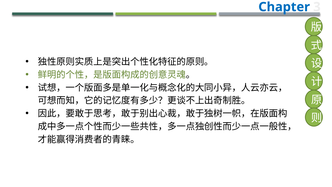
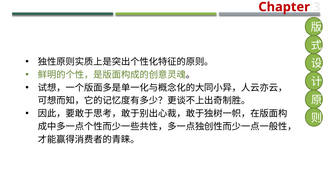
Chapter colour: blue -> red
